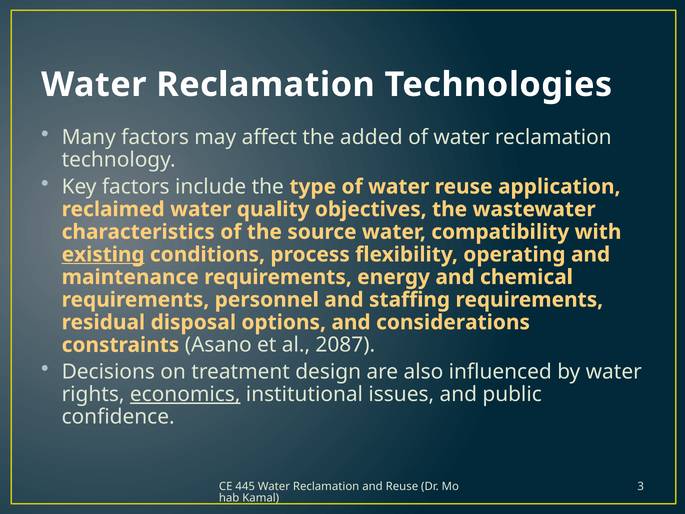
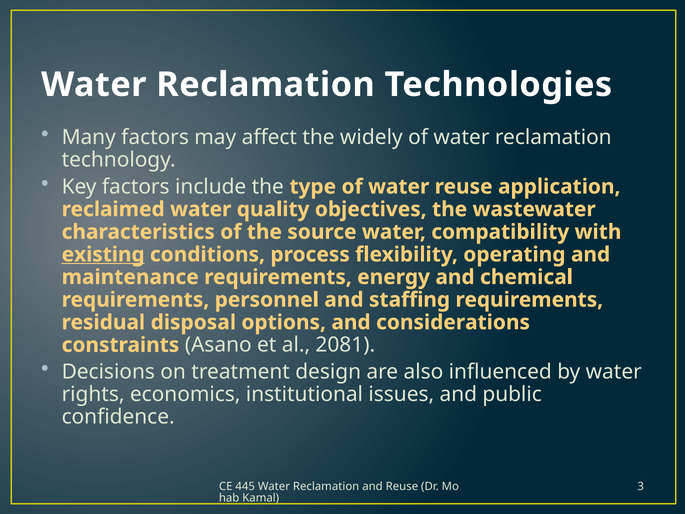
added: added -> widely
2087: 2087 -> 2081
economics underline: present -> none
